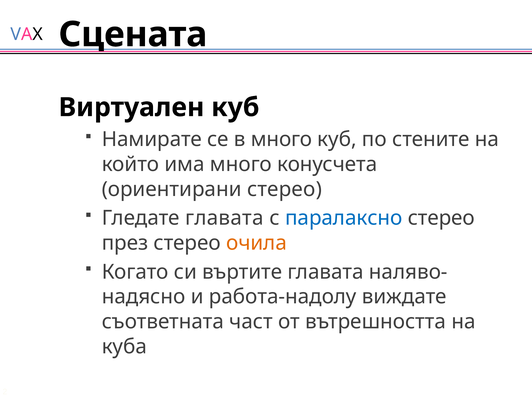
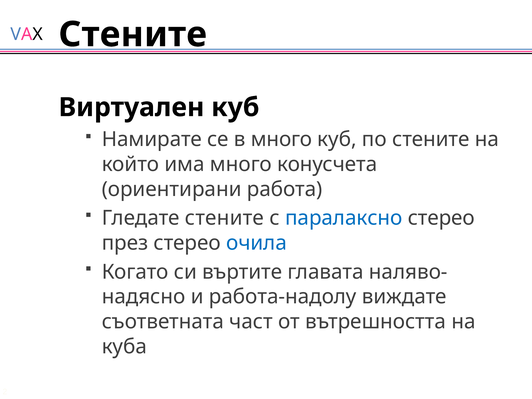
Сцената at (133, 35): Сцената -> Стените
ориентирани стерео: стерео -> работа
Гледате главата: главата -> стените
очила colour: orange -> blue
